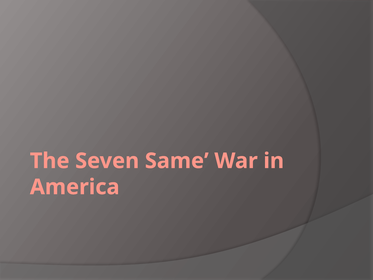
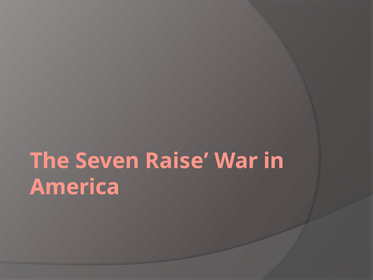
Same: Same -> Raise
